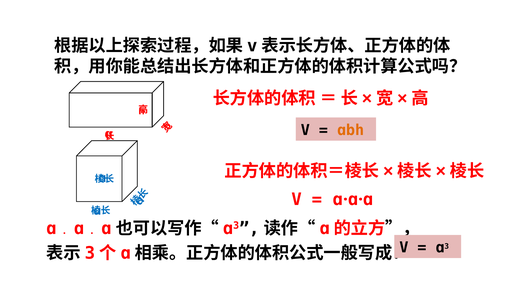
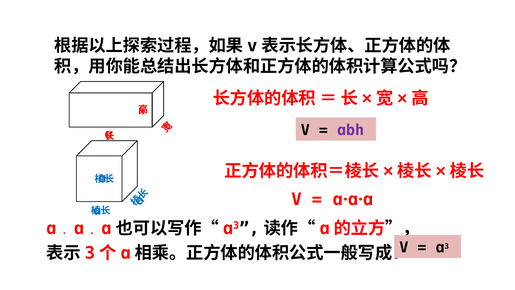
ɑbh colour: orange -> purple
